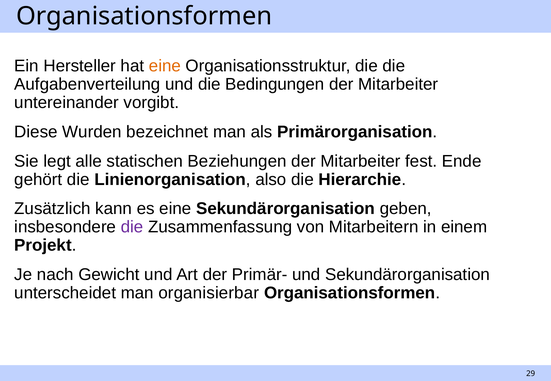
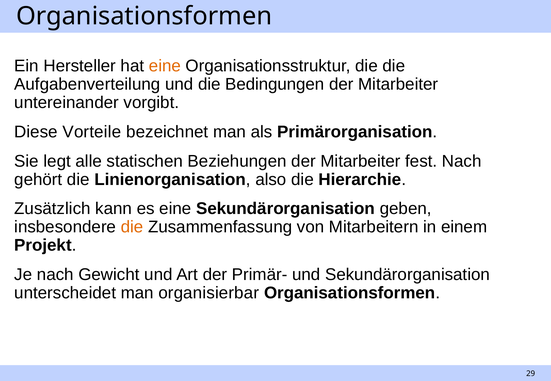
Wurden: Wurden -> Vorteile
fest Ende: Ende -> Nach
die at (132, 227) colour: purple -> orange
